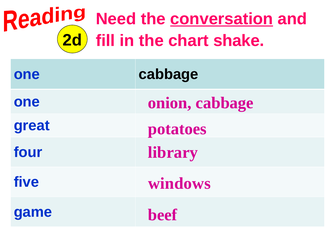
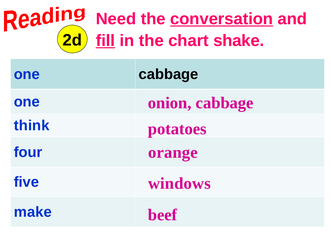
fill underline: none -> present
great: great -> think
library: library -> orange
game: game -> make
